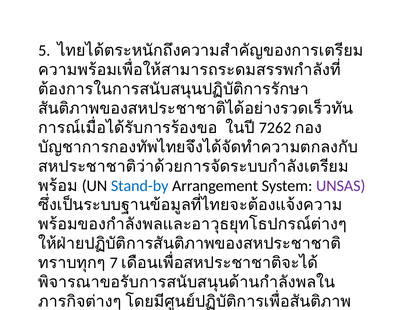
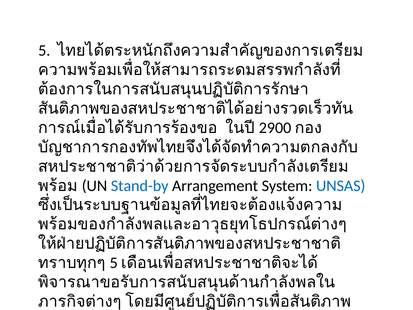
7262: 7262 -> 2900
UNSAS colour: purple -> blue
7 at (114, 263): 7 -> 5
